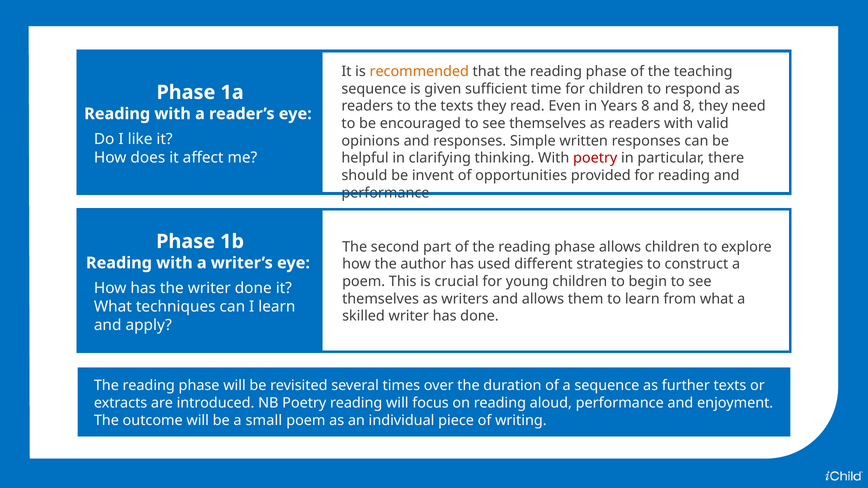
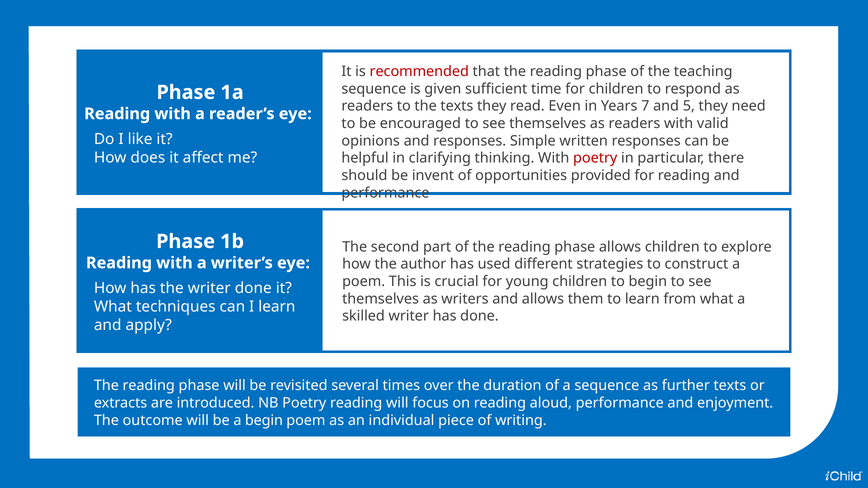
recommended colour: orange -> red
Years 8: 8 -> 7
and 8: 8 -> 5
a small: small -> begin
